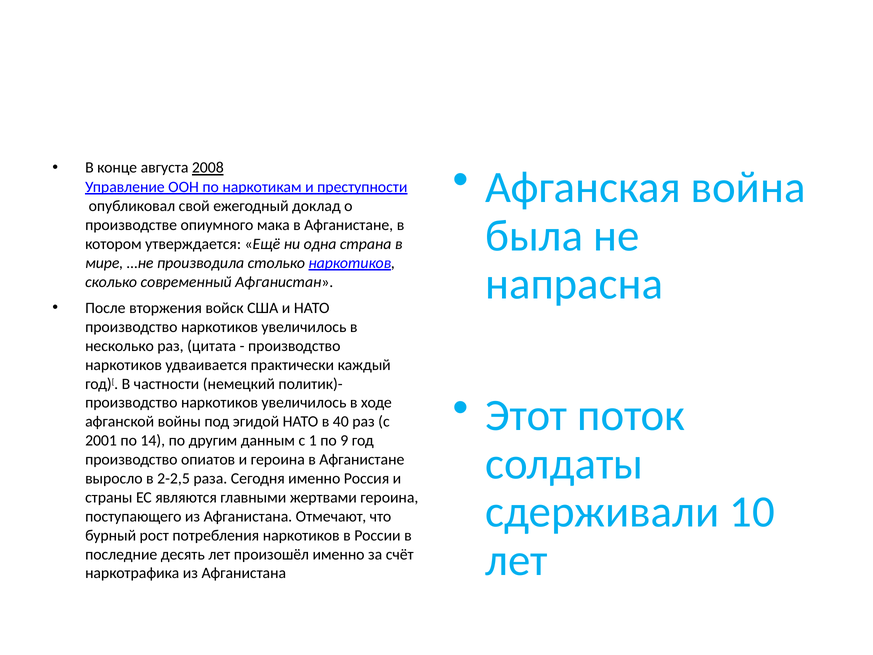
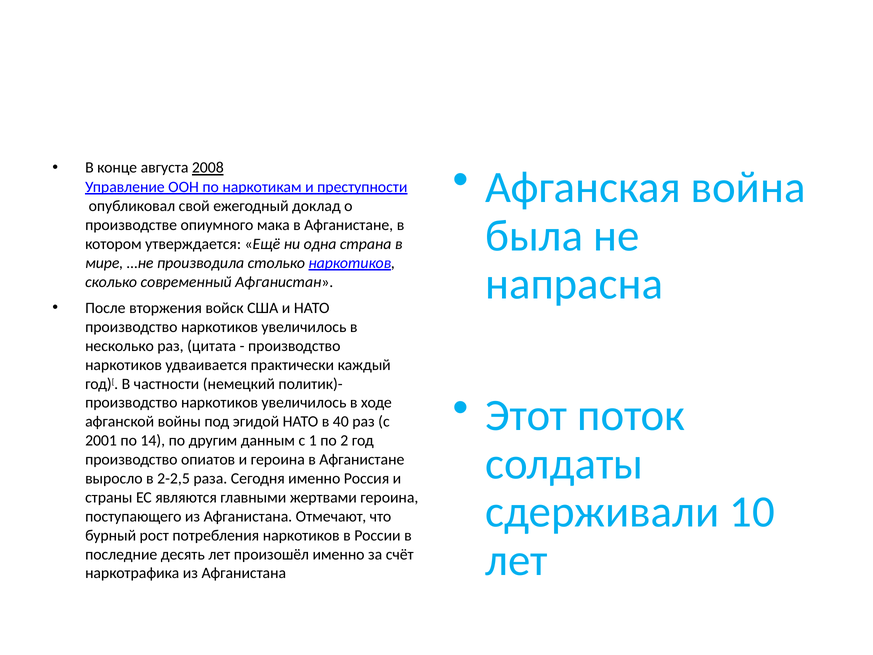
9: 9 -> 2
